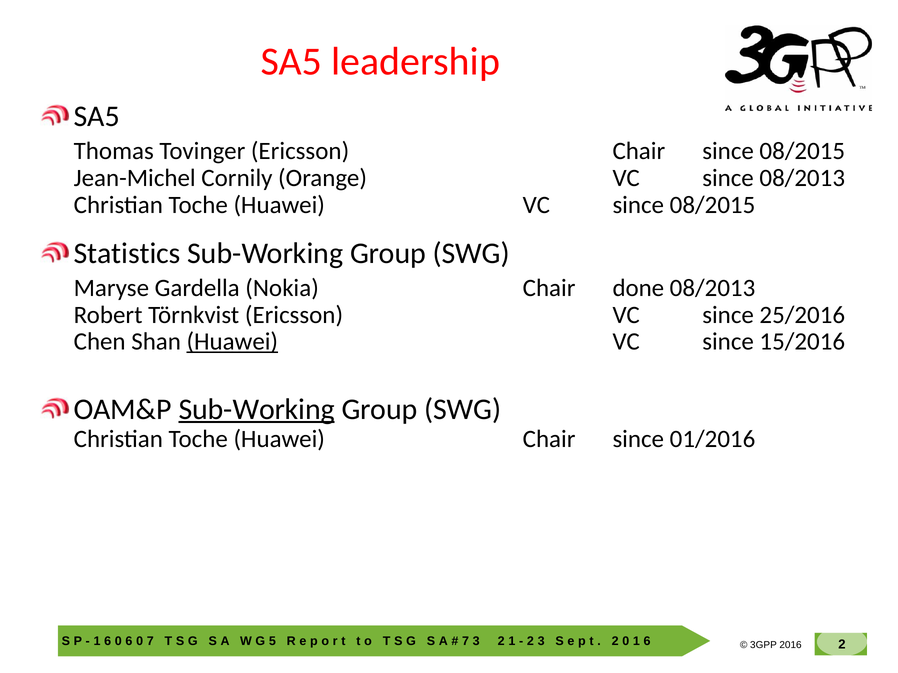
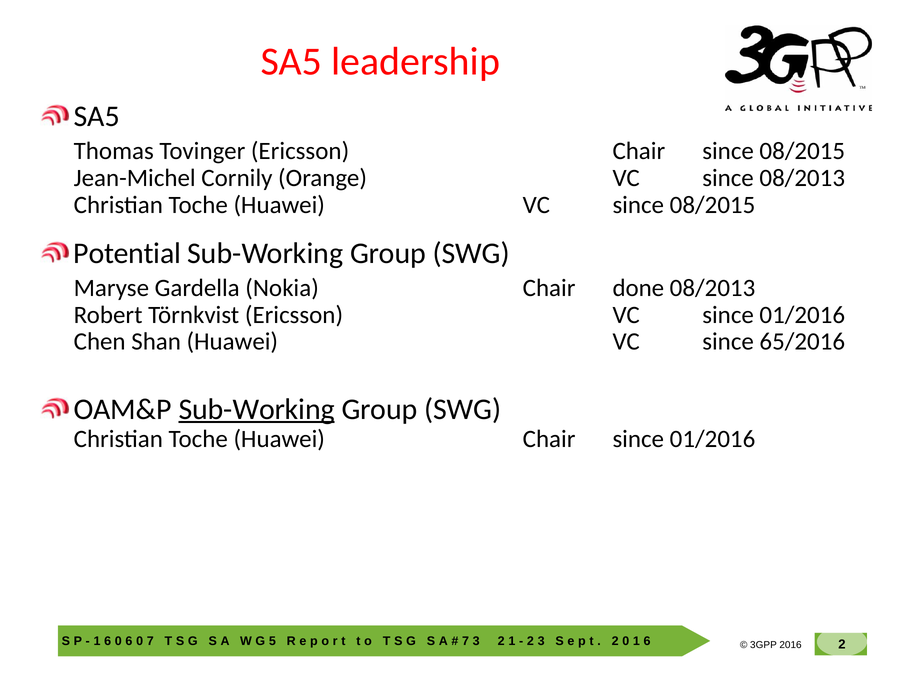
Statistics: Statistics -> Potential
VC since 25/2016: 25/2016 -> 01/2016
Huawei at (232, 342) underline: present -> none
15/2016: 15/2016 -> 65/2016
